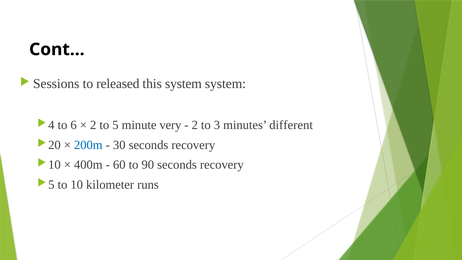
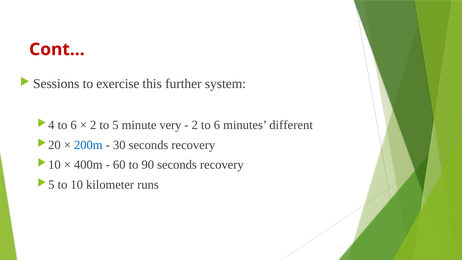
Cont… colour: black -> red
released: released -> exercise
this system: system -> further
2 to 3: 3 -> 6
